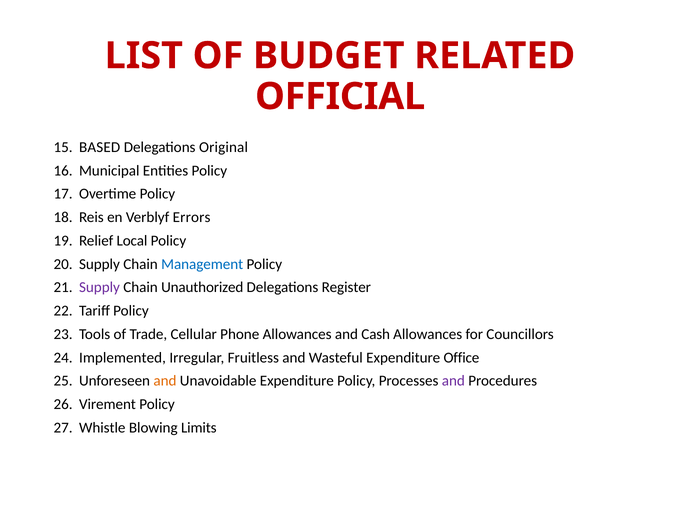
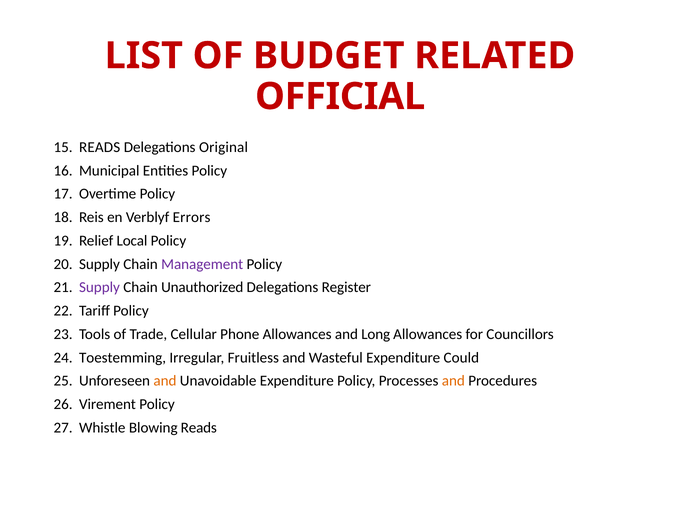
BASED at (100, 147): BASED -> READS
Management colour: blue -> purple
Cash: Cash -> Long
Implemented: Implemented -> Toestemming
Office: Office -> Could
and at (453, 381) colour: purple -> orange
Blowing Limits: Limits -> Reads
